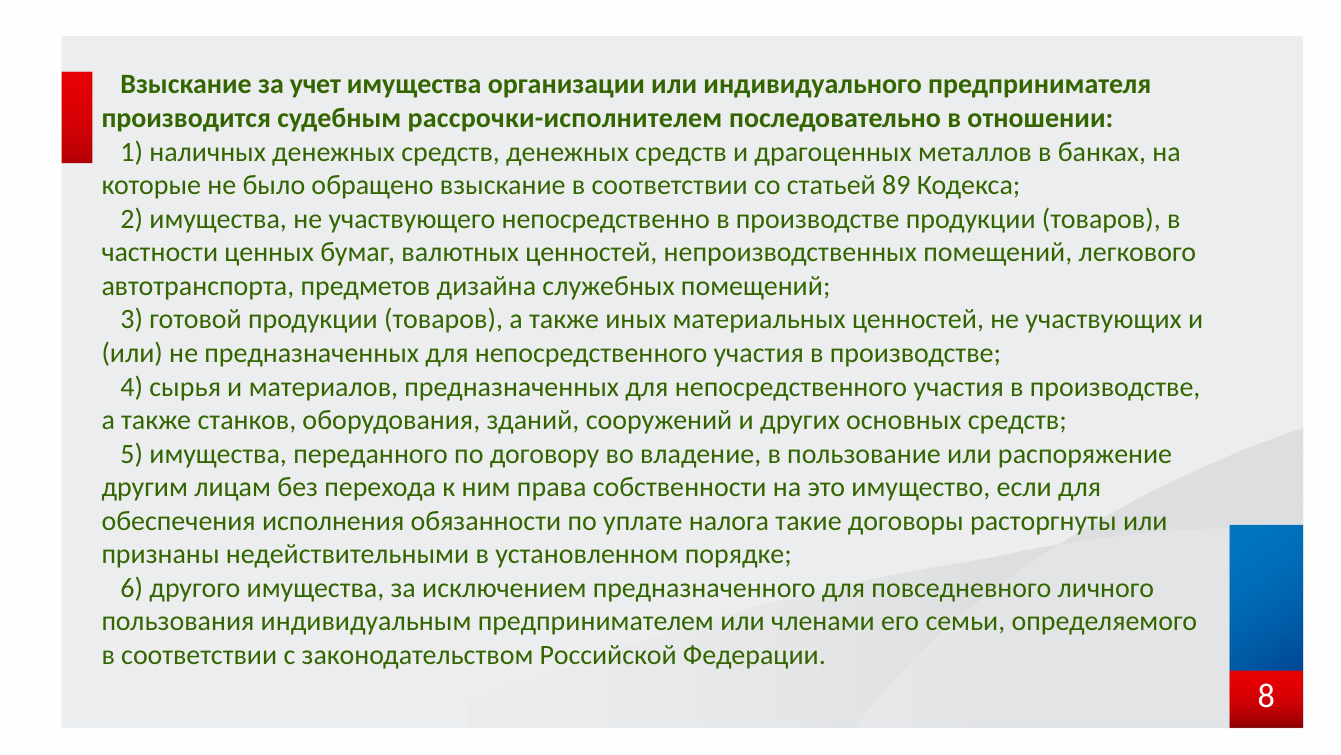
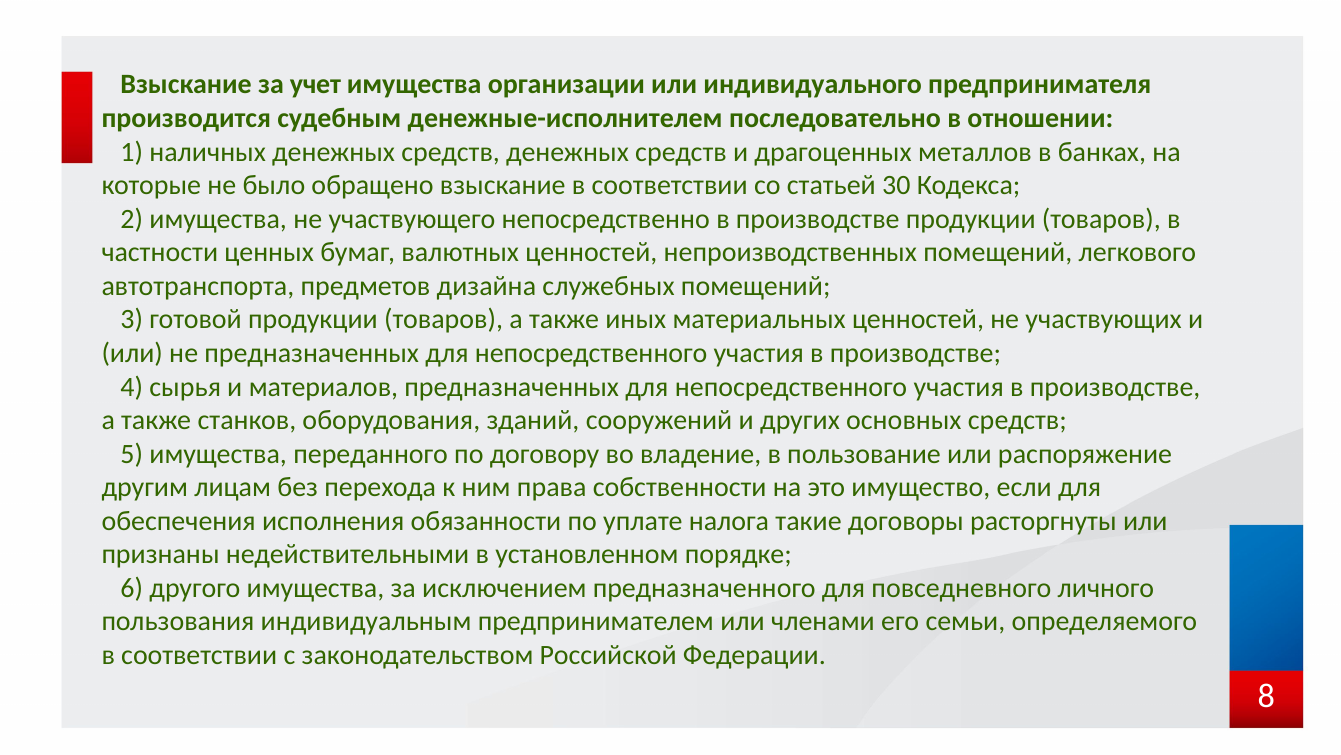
рассрочки-исполнителем: рассрочки-исполнителем -> денежные-исполнителем
89: 89 -> 30
